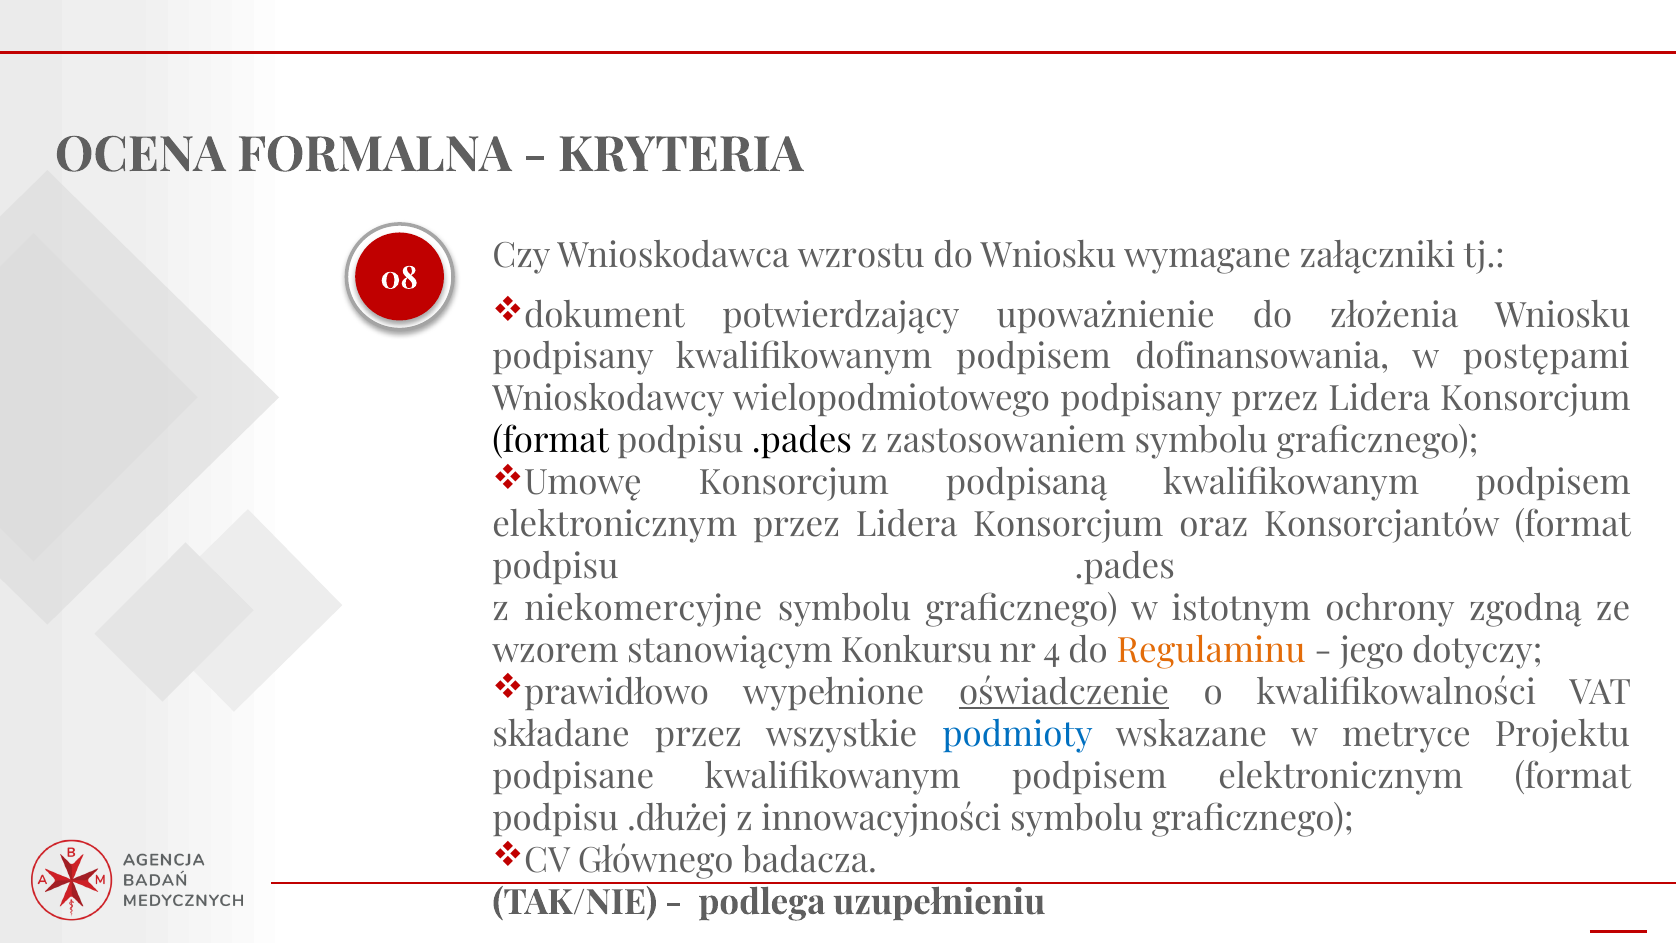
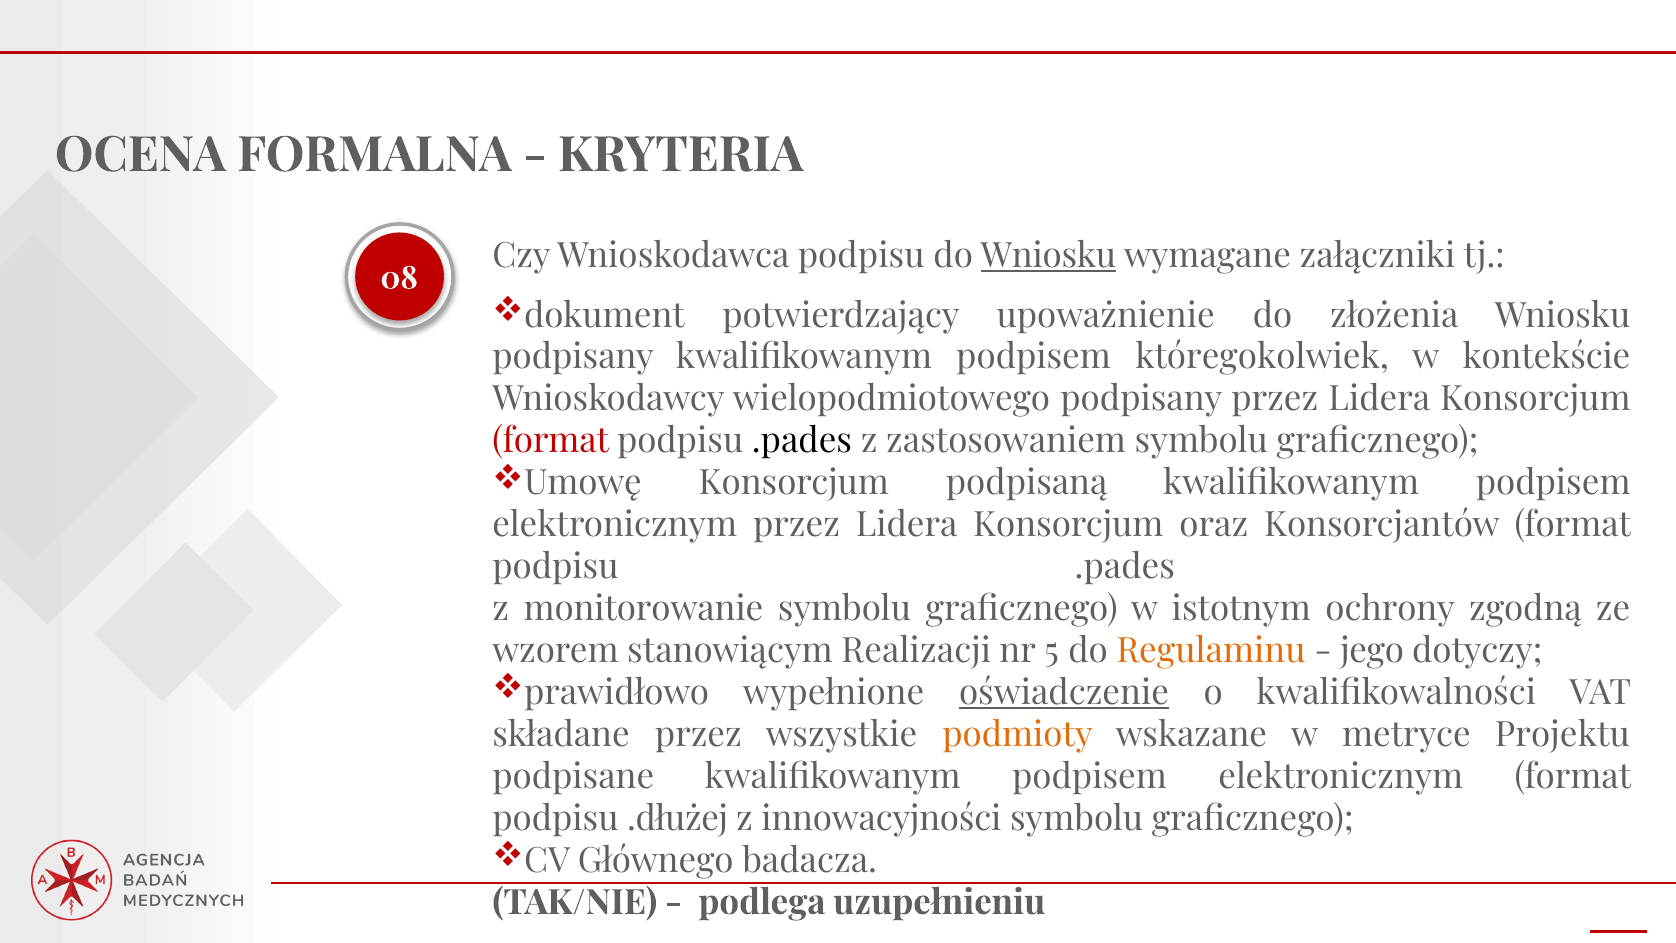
Wnioskodawca wzrostu: wzrostu -> podpisu
Wniosku at (1048, 256) underline: none -> present
dofinansowania: dofinansowania -> któregokolwiek
postępami: postępami -> kontekście
format at (551, 441) colour: black -> red
niekomercyjne: niekomercyjne -> monitorowanie
Konkursu: Konkursu -> Realizacji
4: 4 -> 5
podmioty colour: blue -> orange
